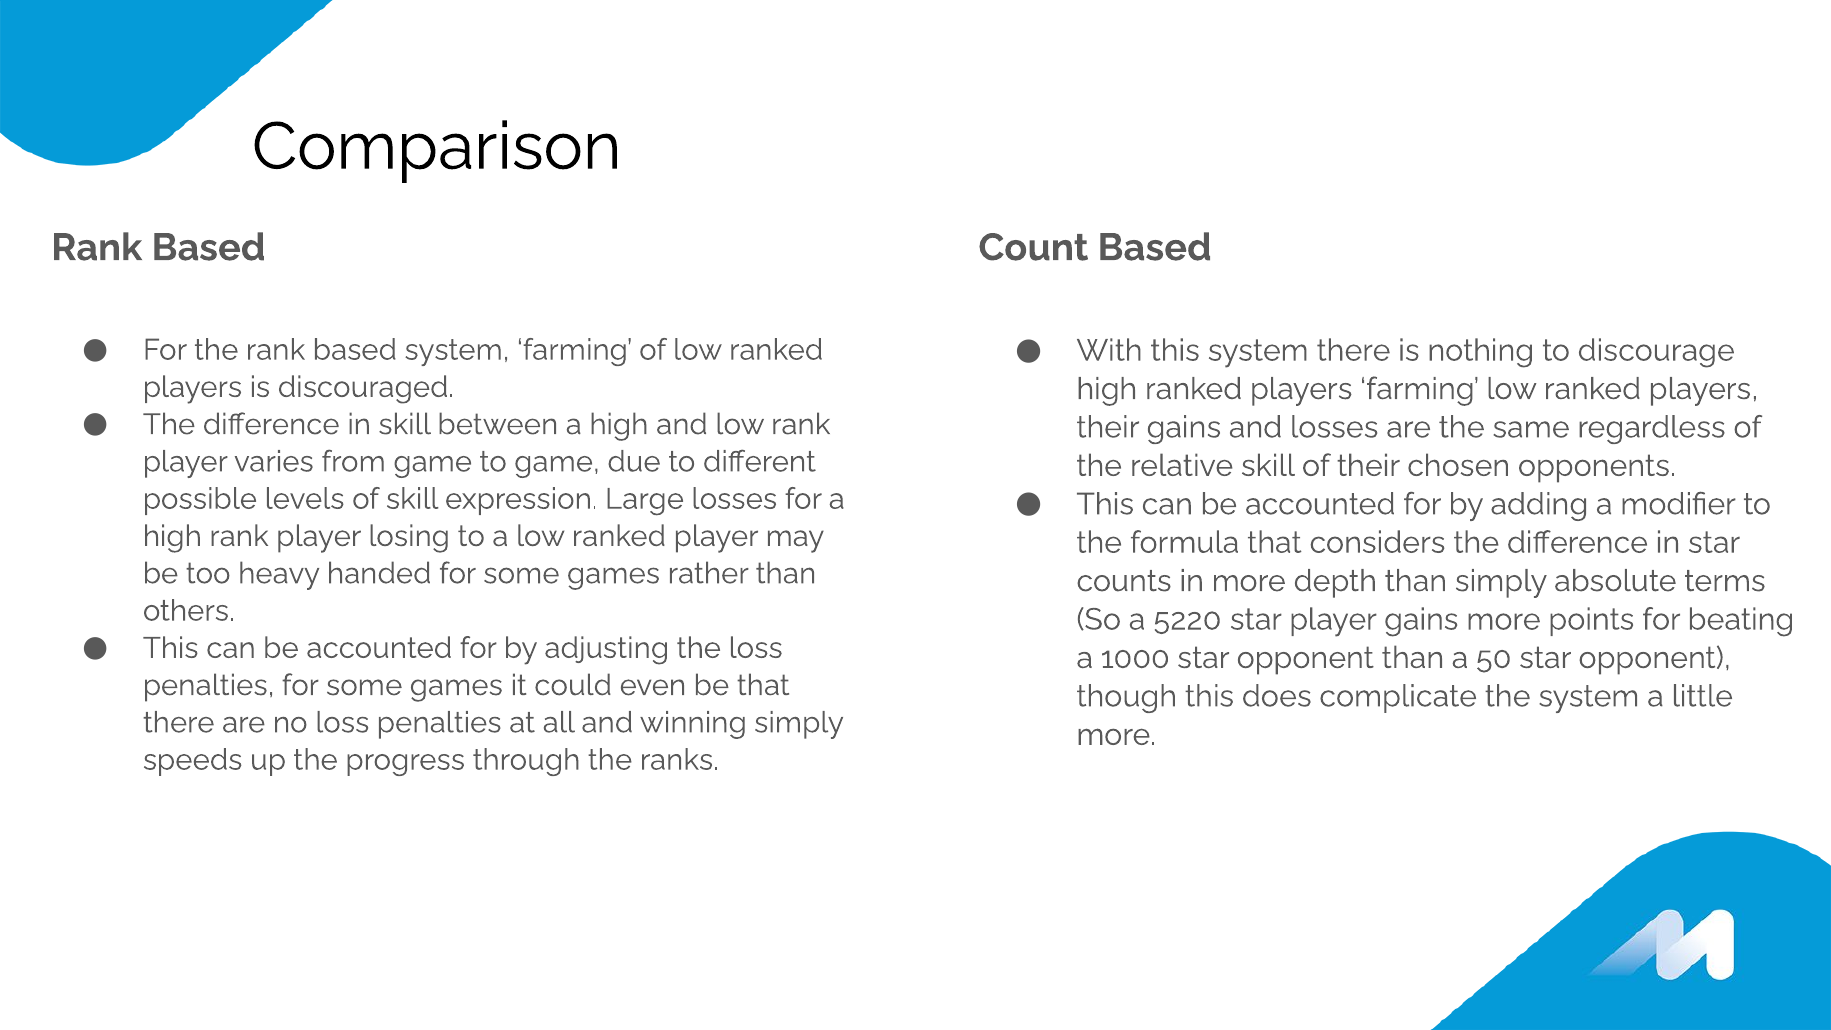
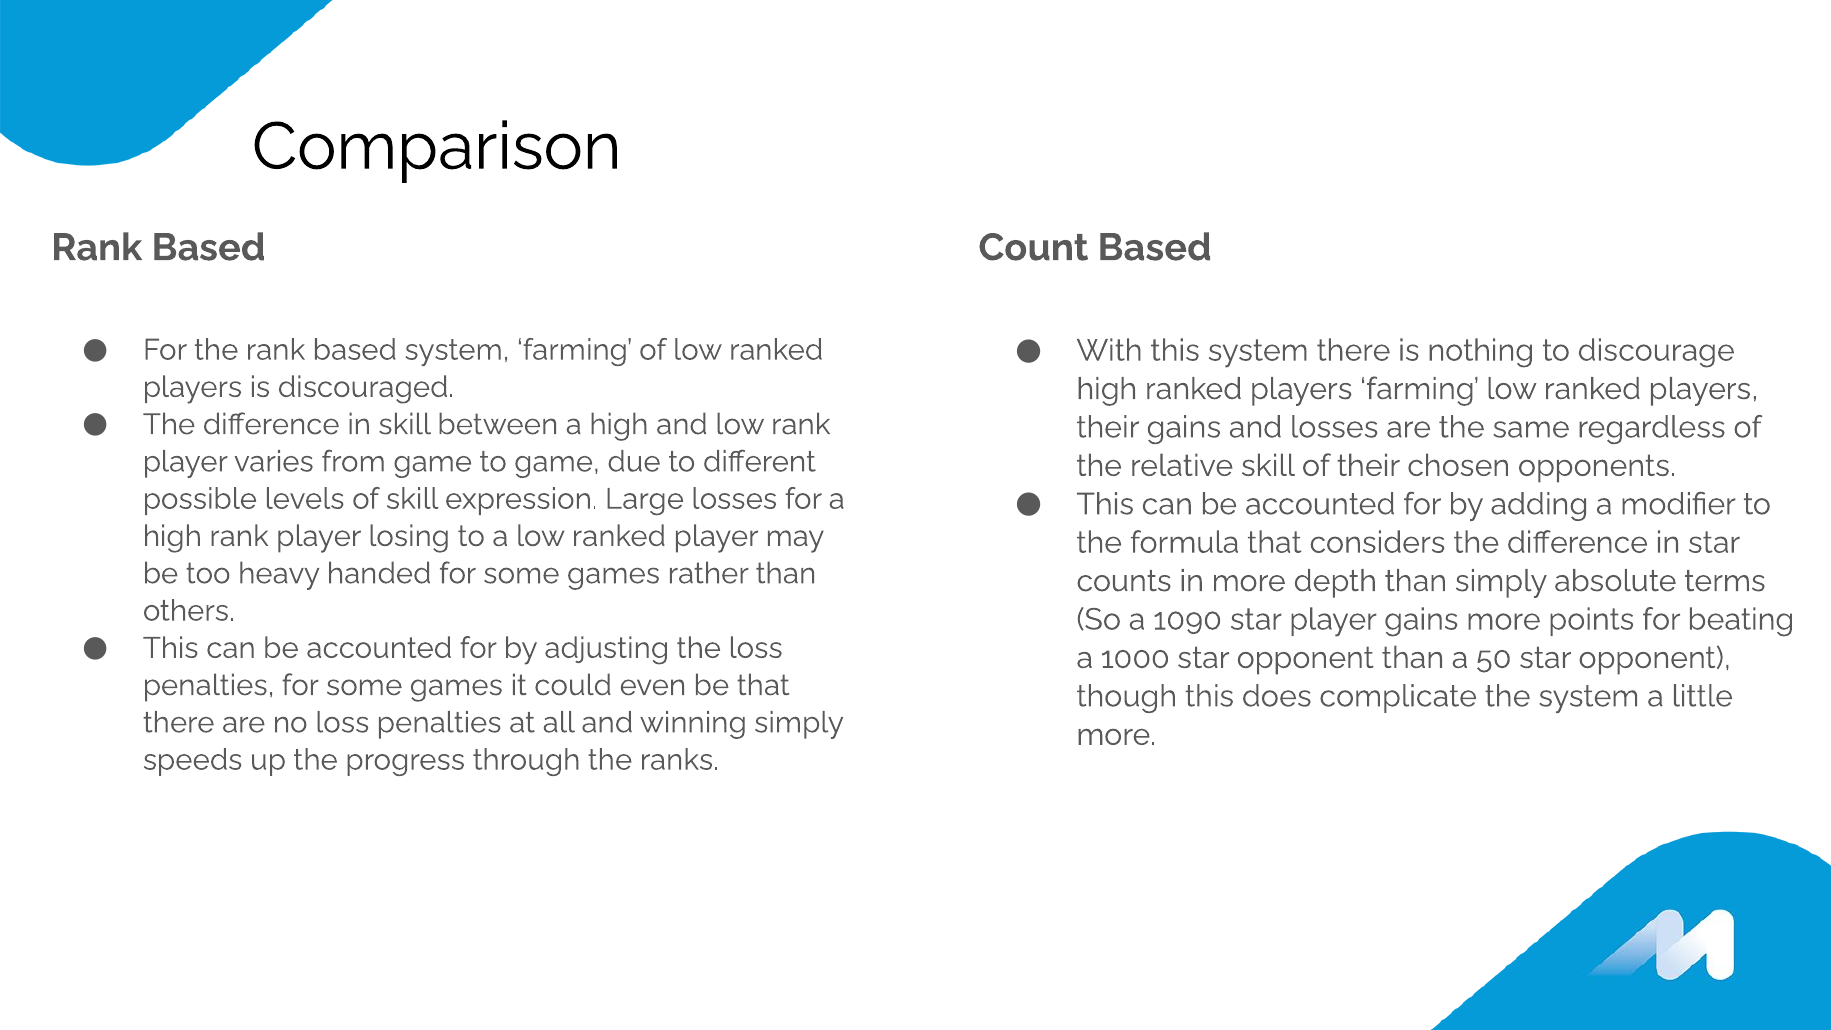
5220: 5220 -> 1090
